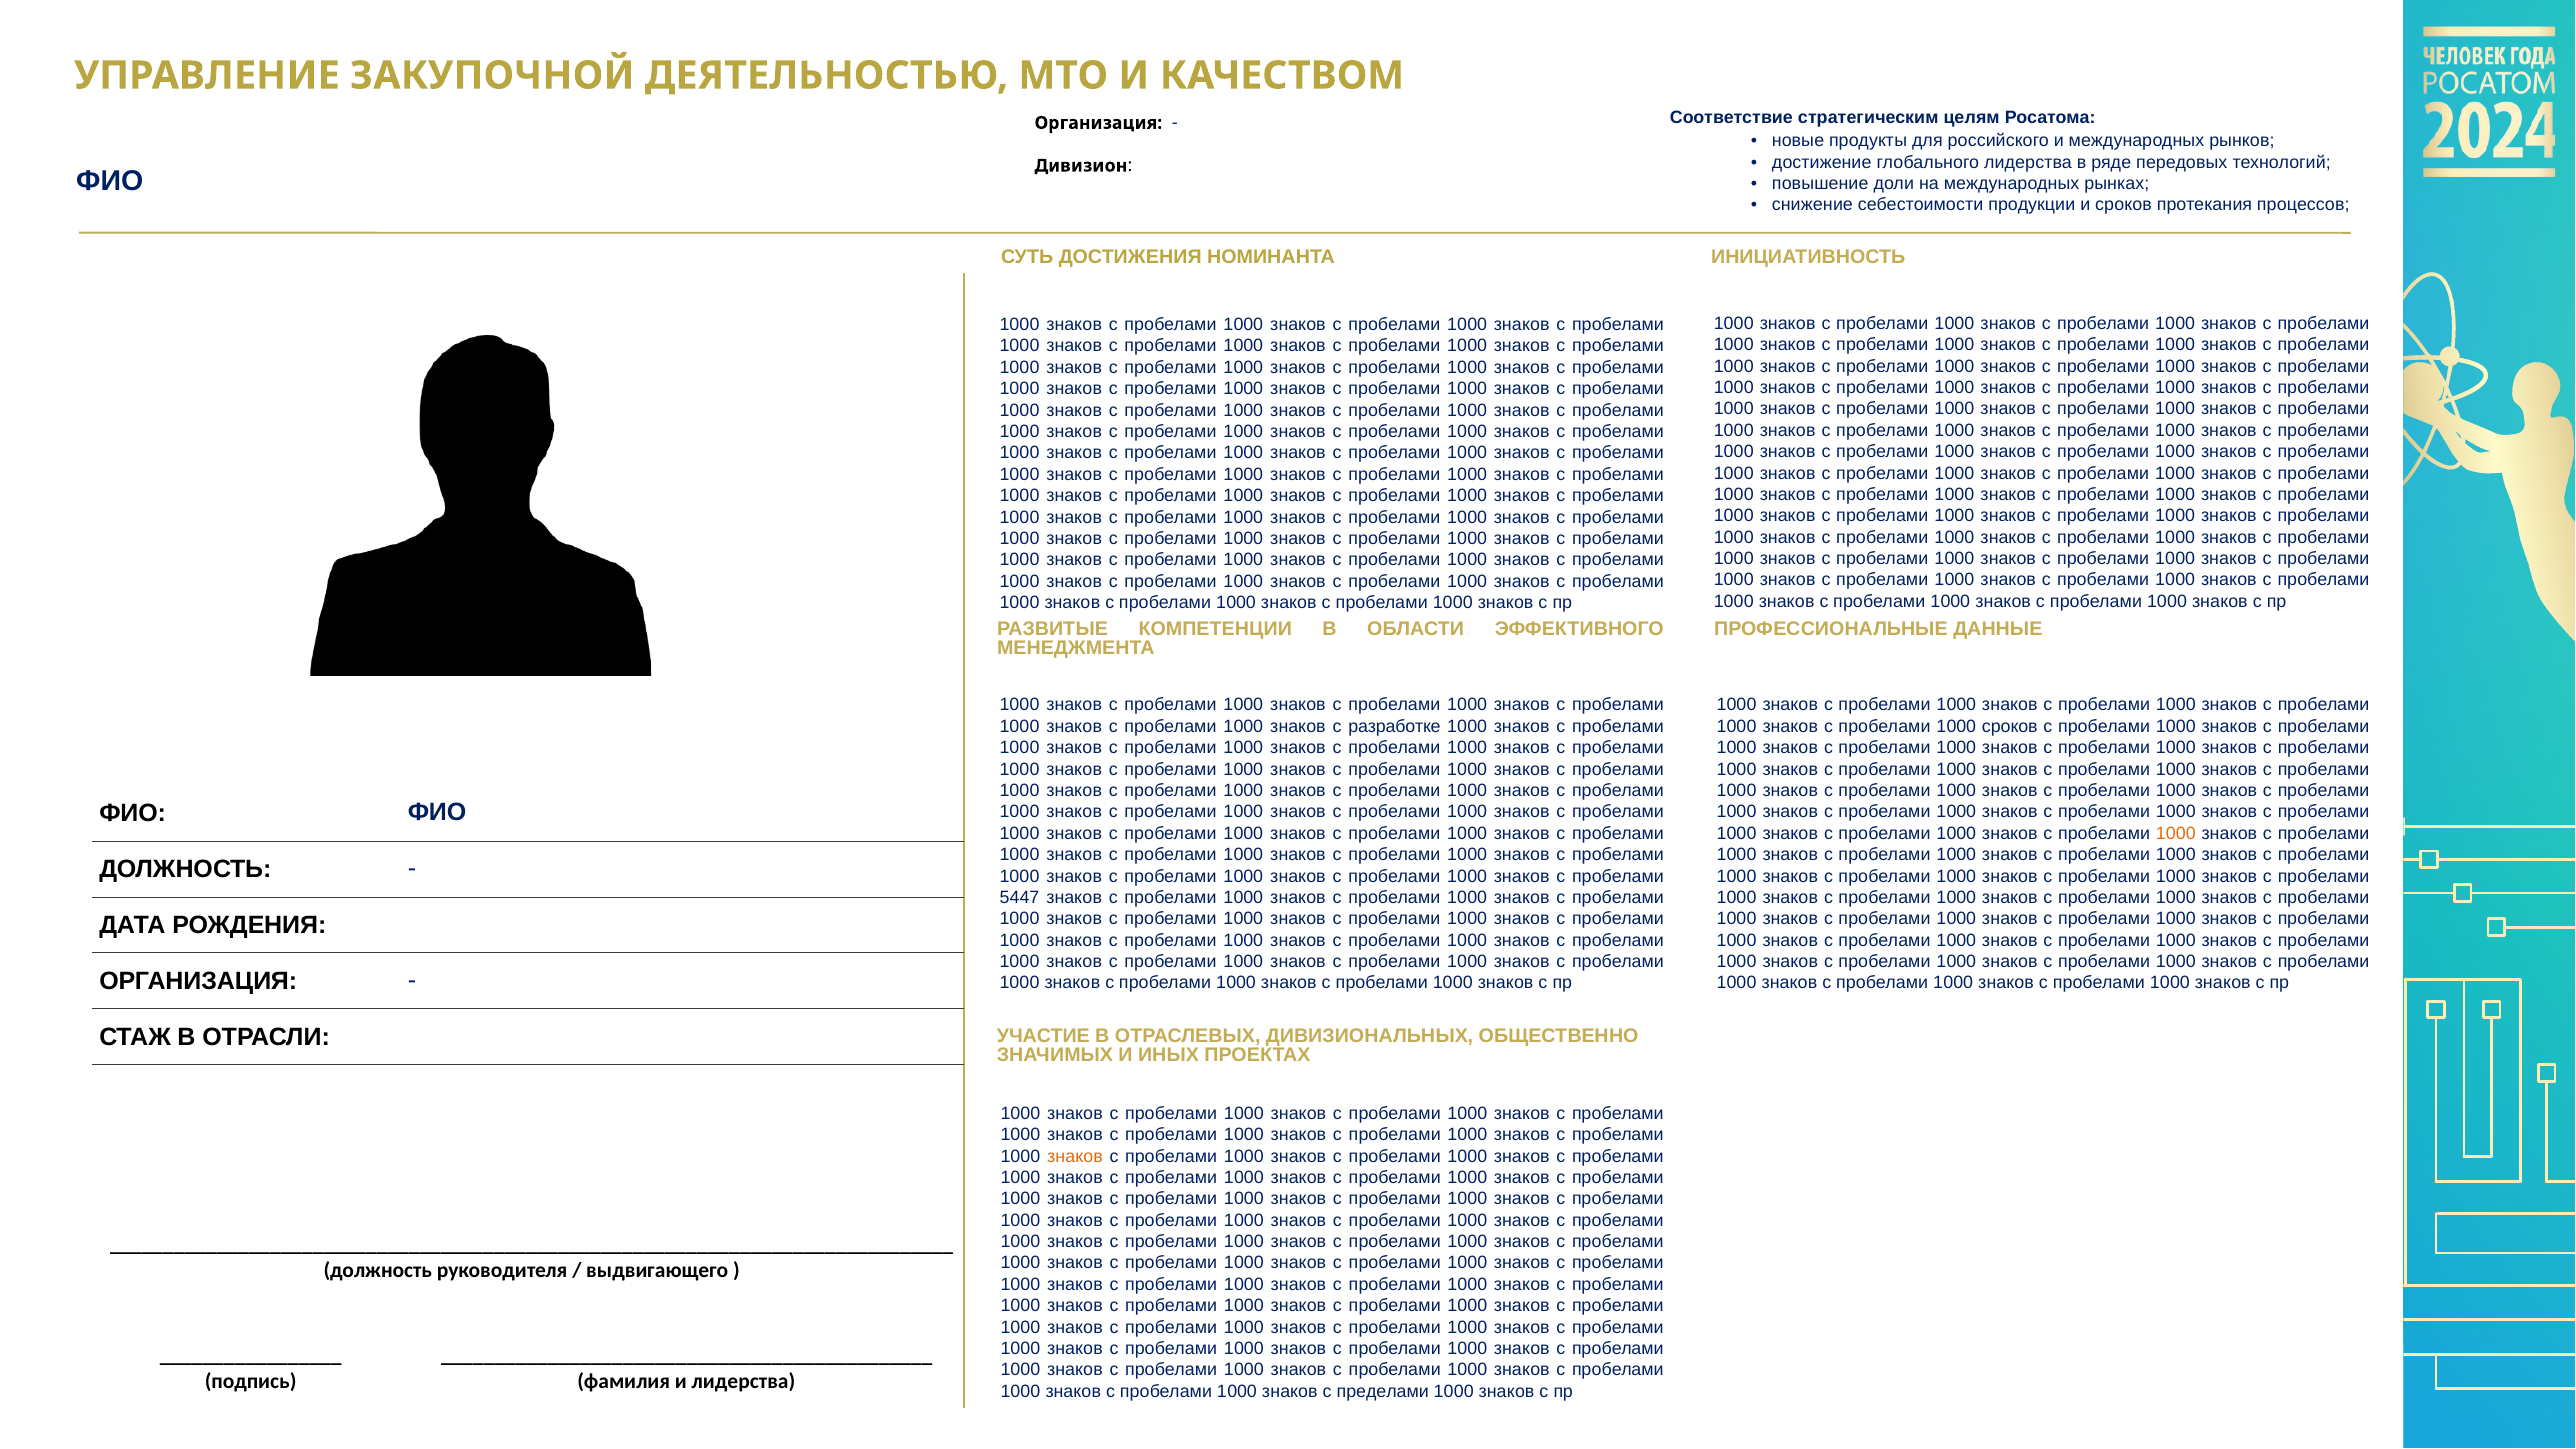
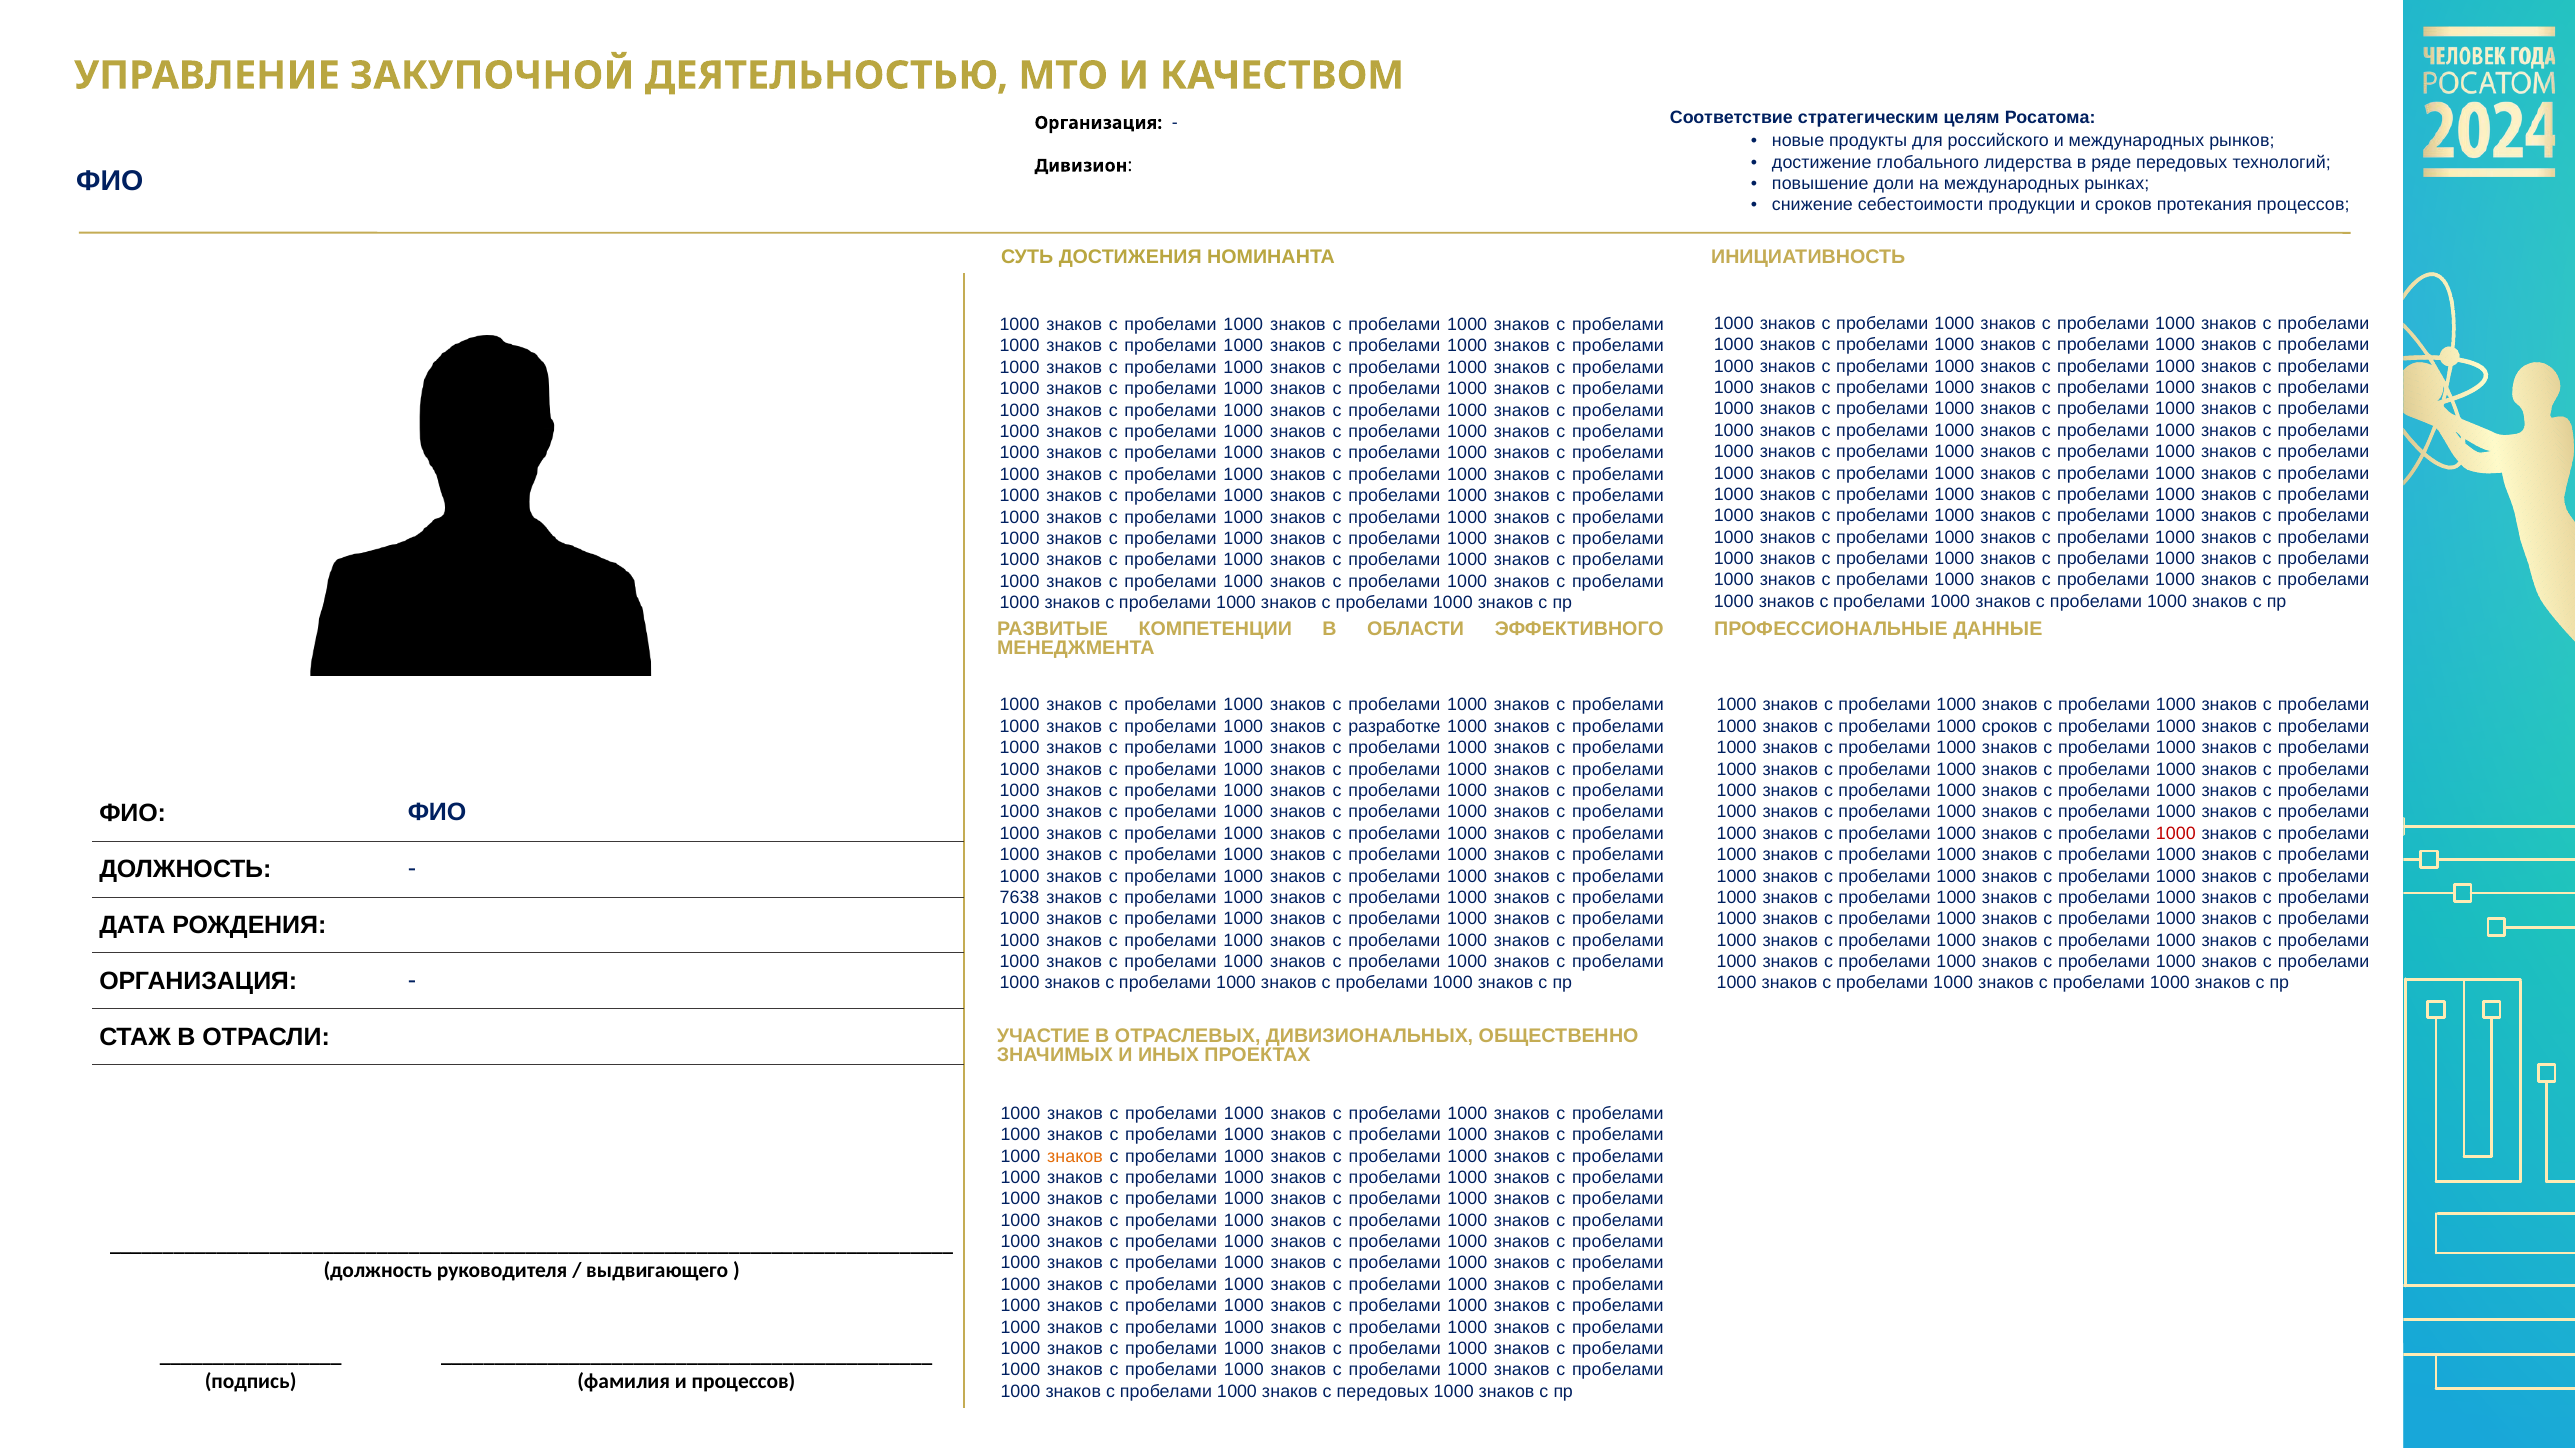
1000 at (2176, 833) colour: orange -> red
5447: 5447 -> 7638
и лидерства: лидерства -> процессов
с пределами: пределами -> передовых
